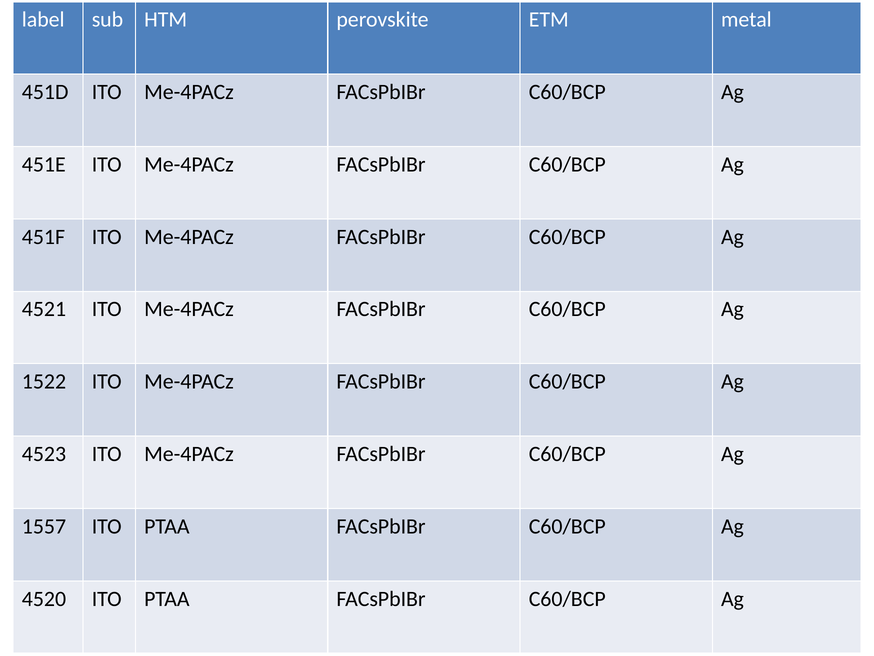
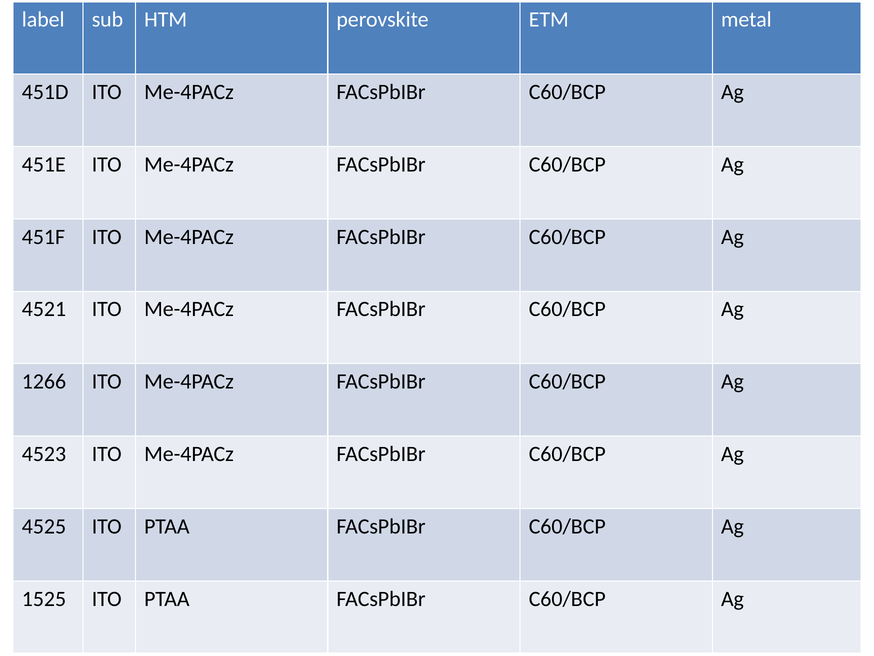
1522: 1522 -> 1266
1557: 1557 -> 4525
4520: 4520 -> 1525
